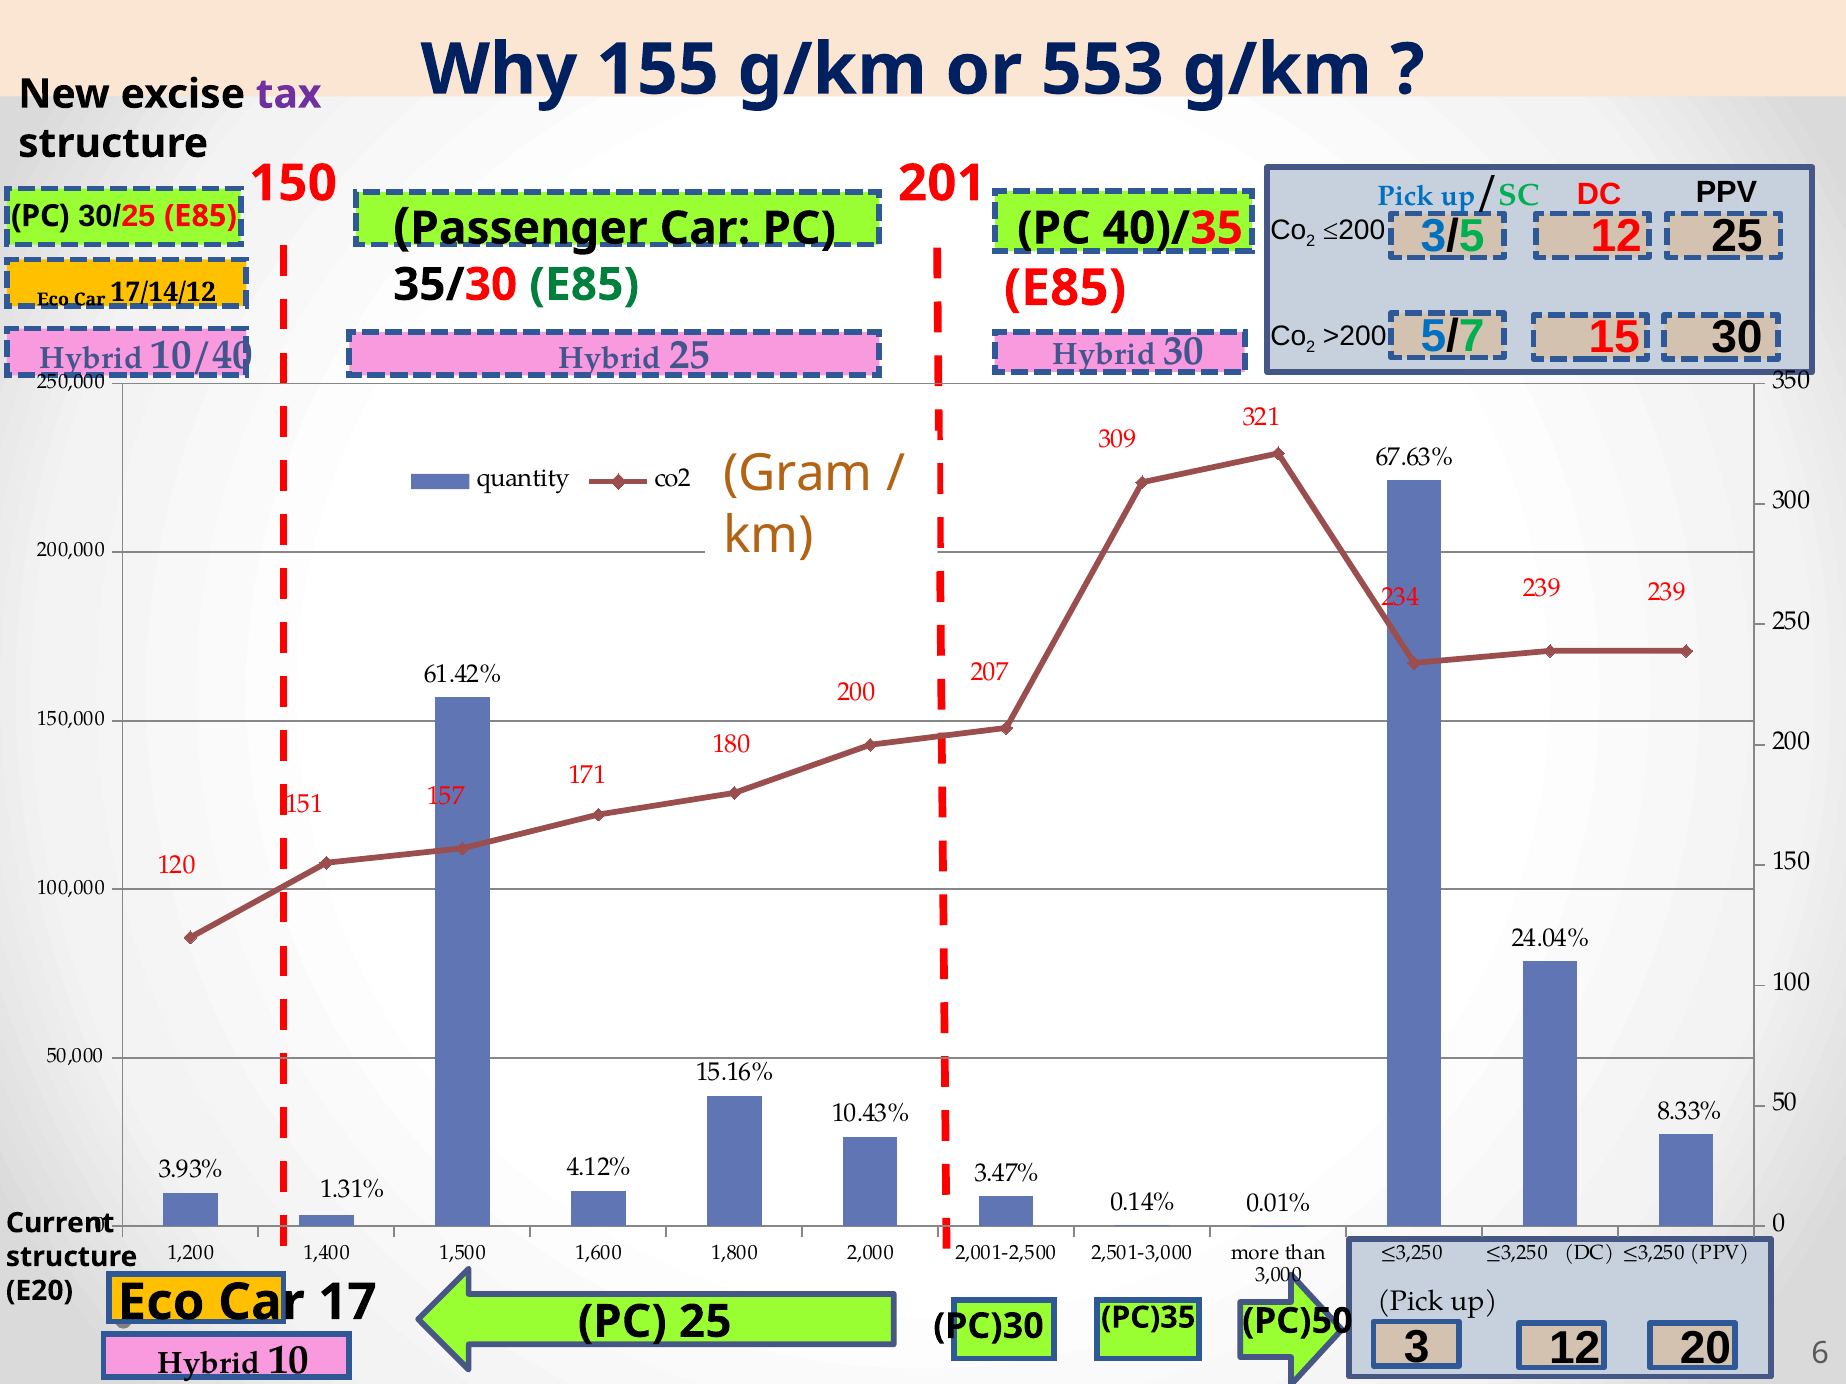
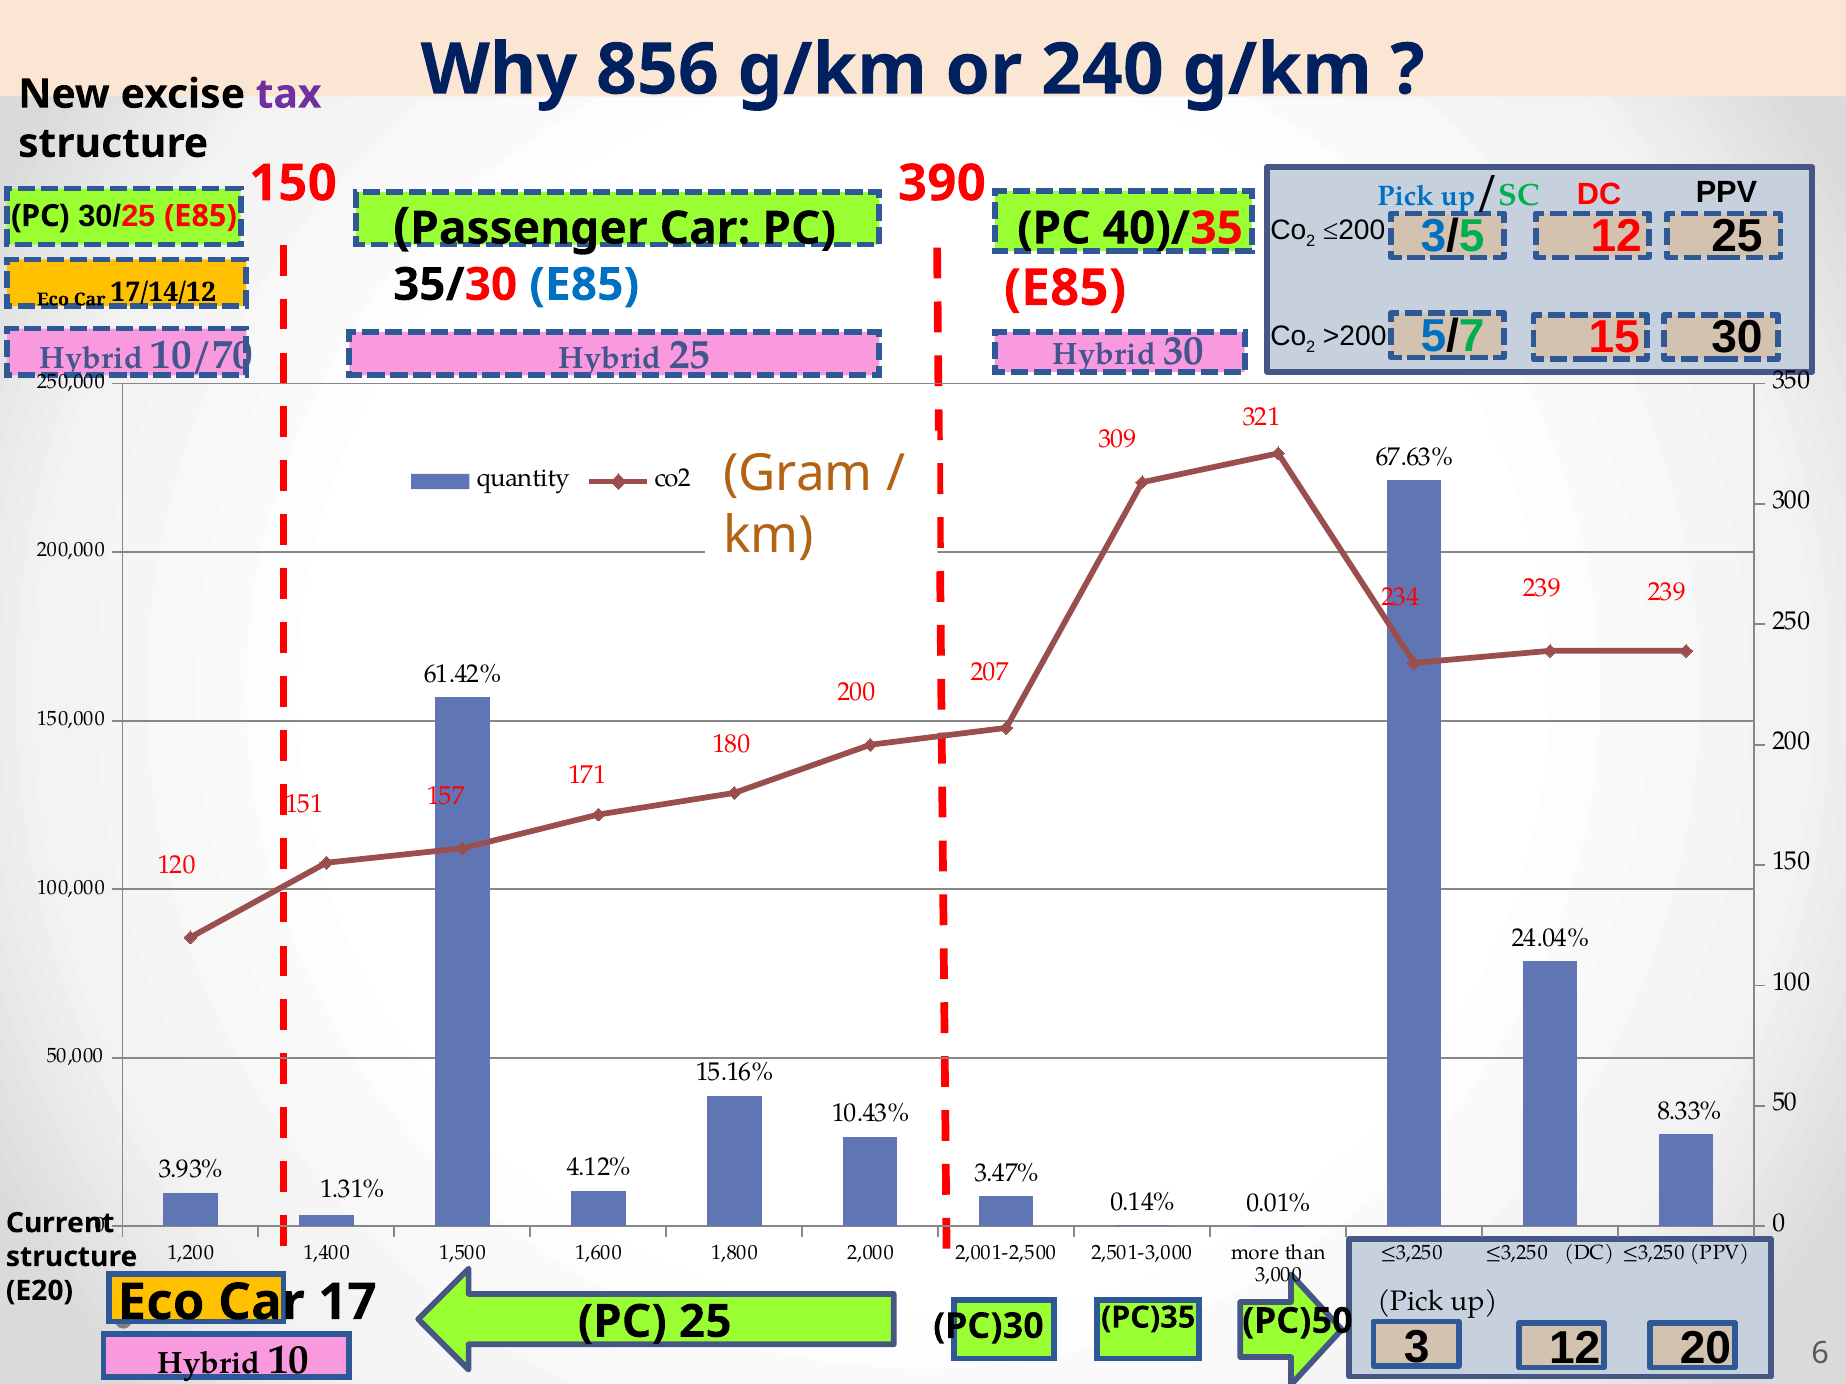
155: 155 -> 856
553: 553 -> 240
201: 201 -> 390
E85 at (584, 285) colour: green -> blue
10/40: 10/40 -> 10/70
